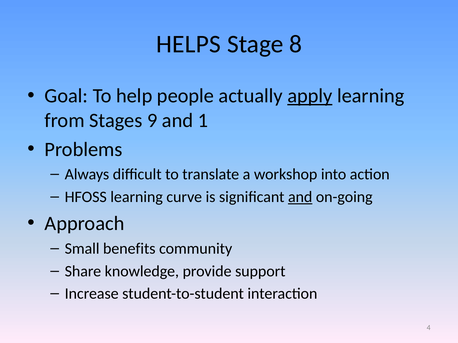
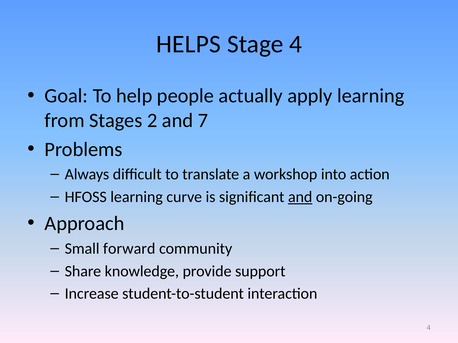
Stage 8: 8 -> 4
apply underline: present -> none
9: 9 -> 2
1: 1 -> 7
benefits: benefits -> forward
